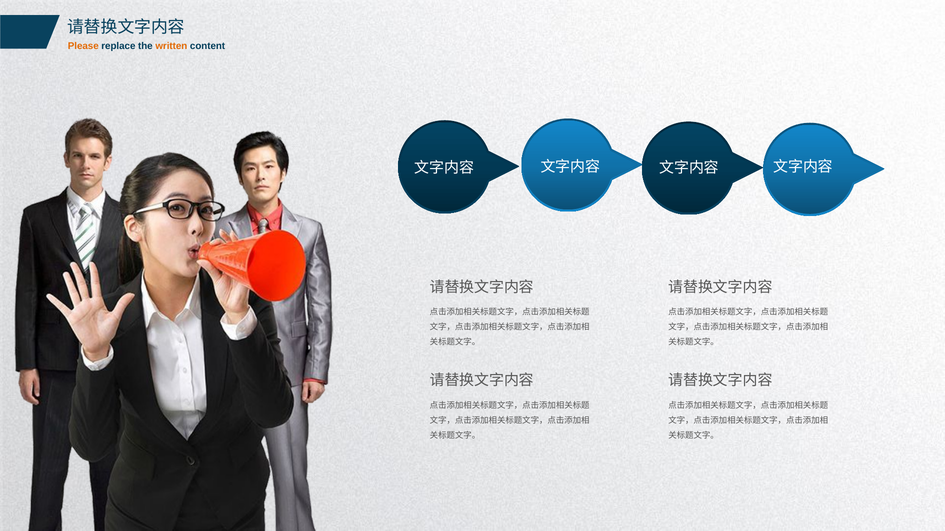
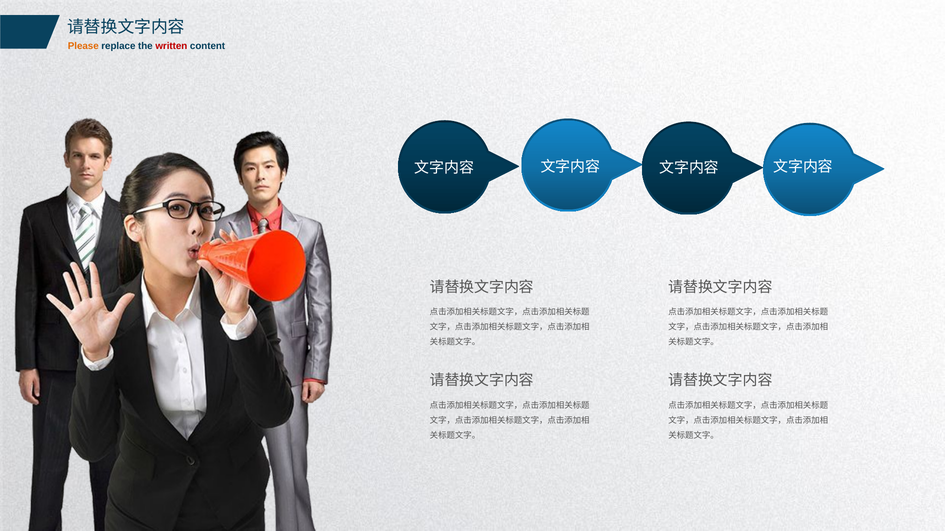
written colour: orange -> red
